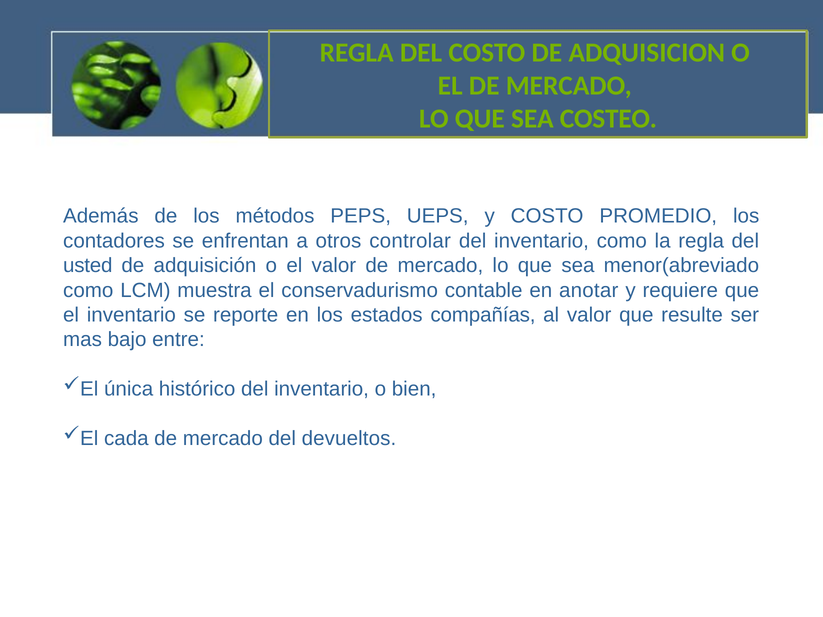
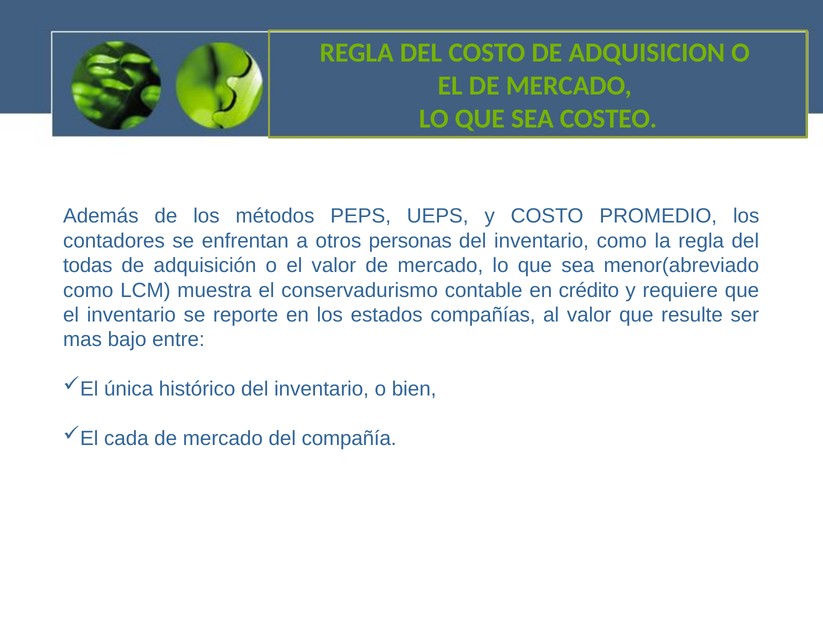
controlar: controlar -> personas
usted: usted -> todas
anotar: anotar -> crédito
devueltos: devueltos -> compañía
